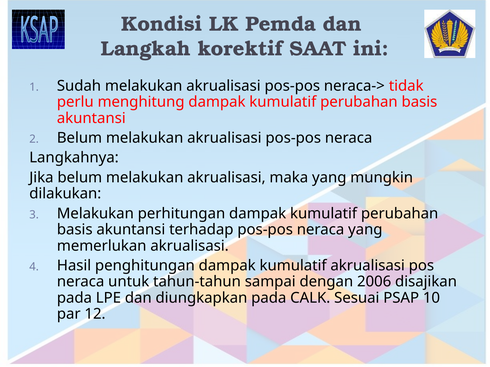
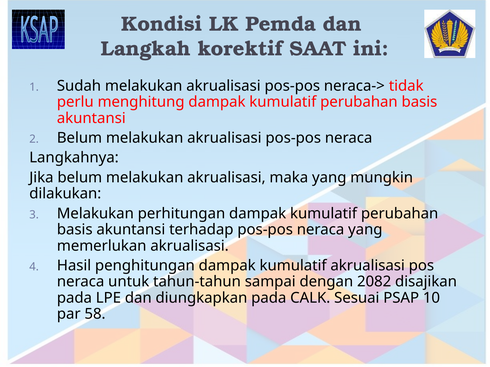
2006: 2006 -> 2082
12: 12 -> 58
